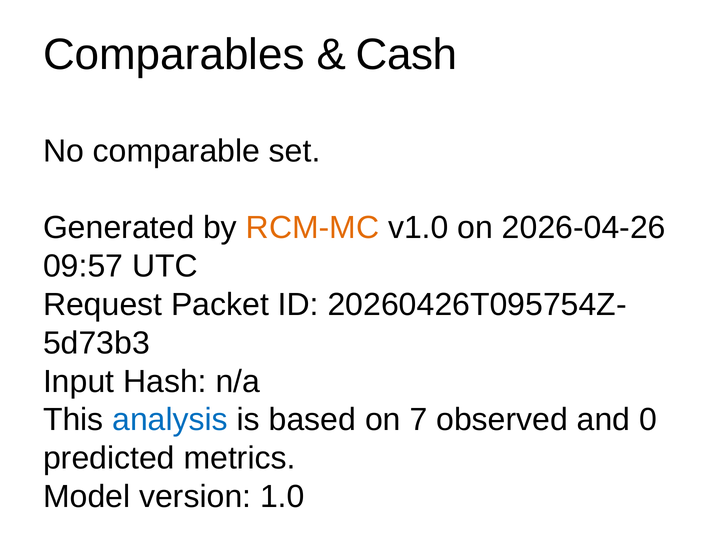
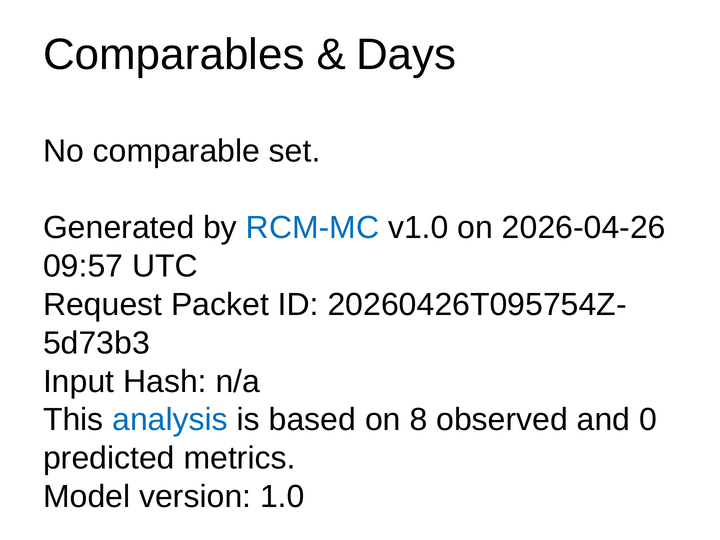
Cash: Cash -> Days
RCM-MC colour: orange -> blue
7: 7 -> 8
